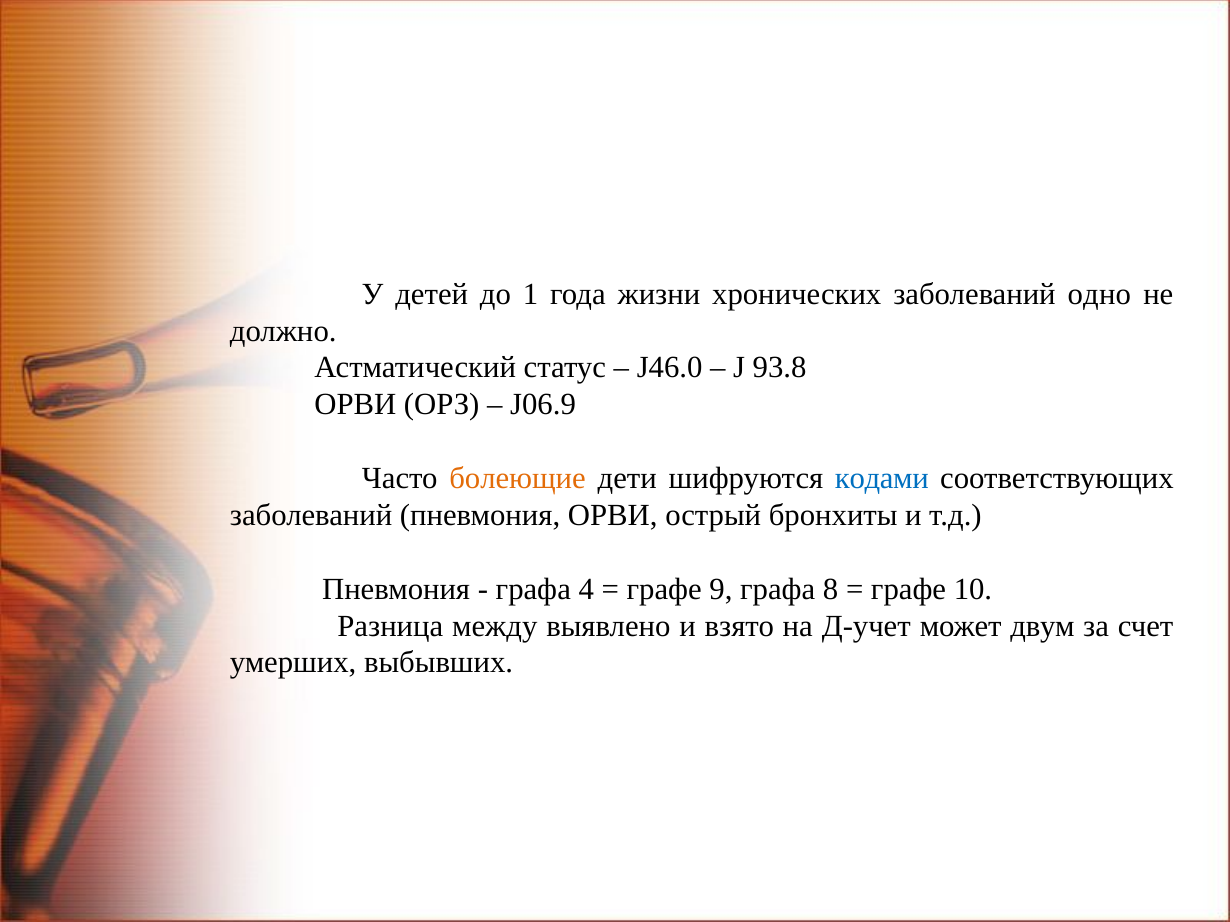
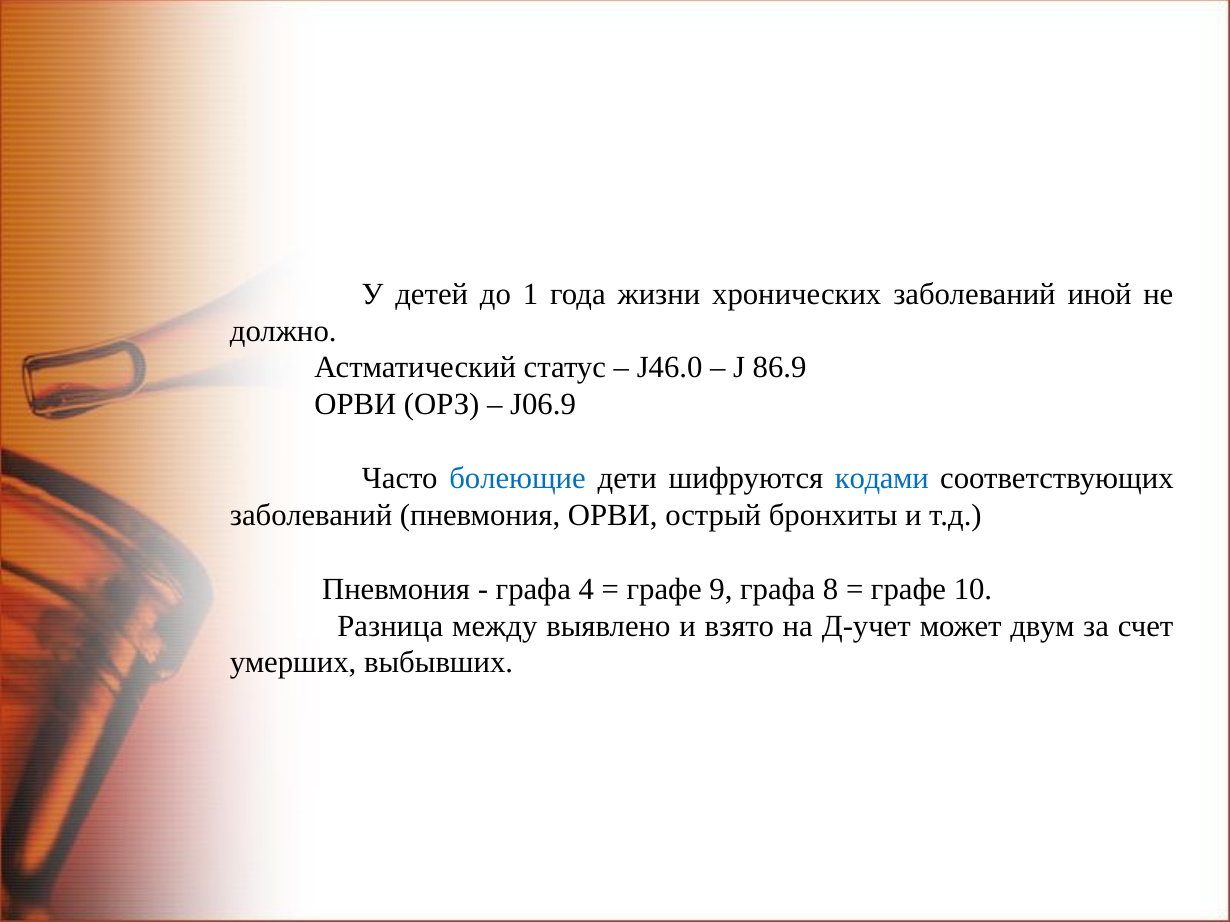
одно: одно -> иной
93.8: 93.8 -> 86.9
болеющие colour: orange -> blue
